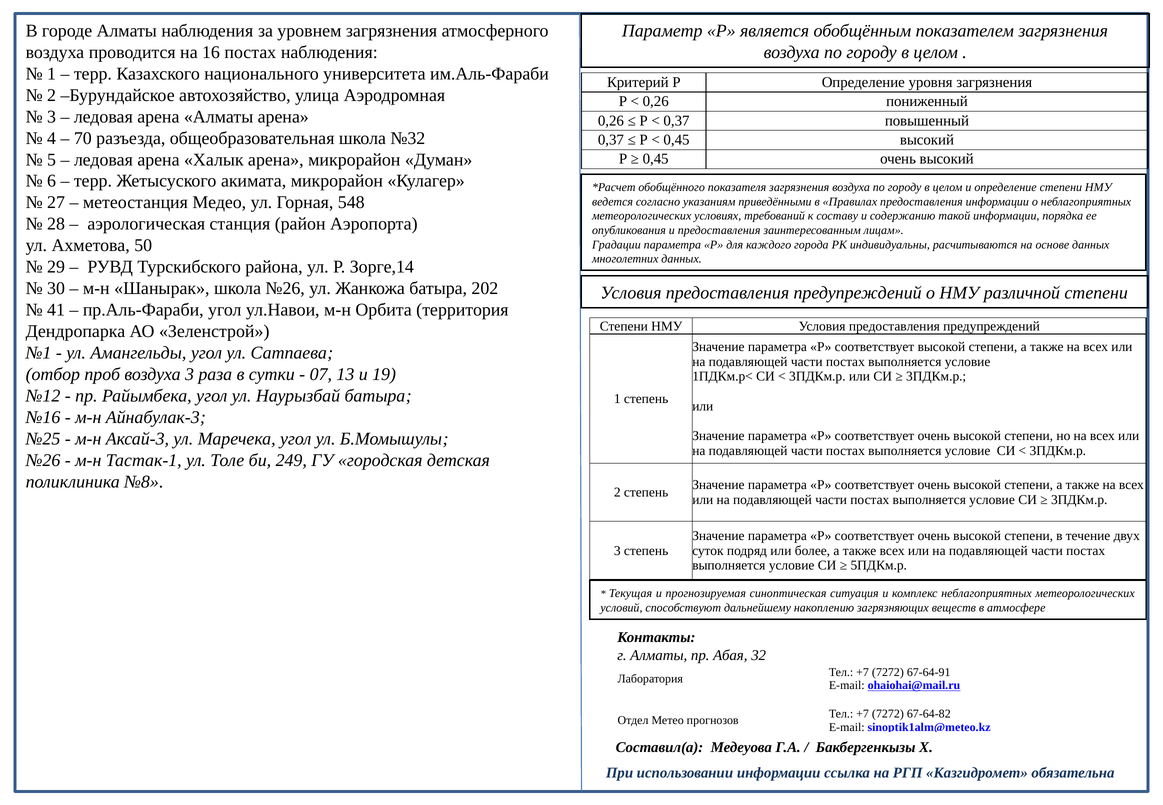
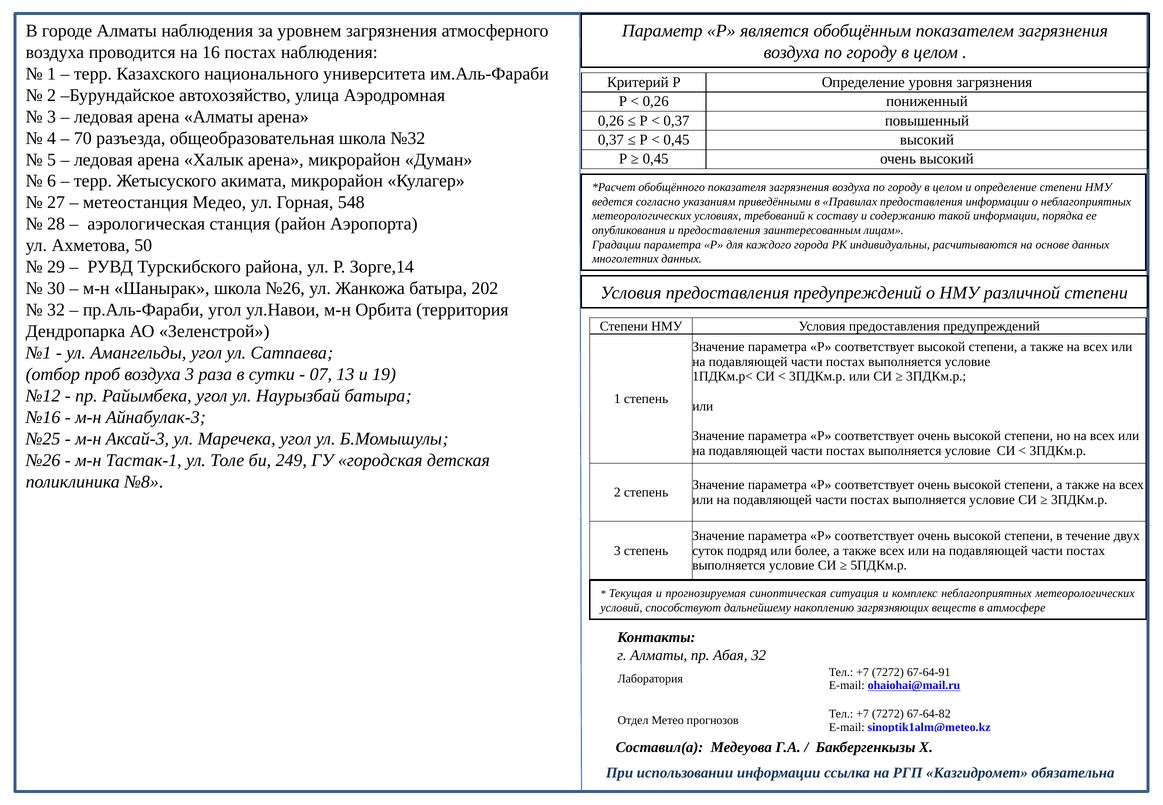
41 at (56, 310): 41 -> 32
